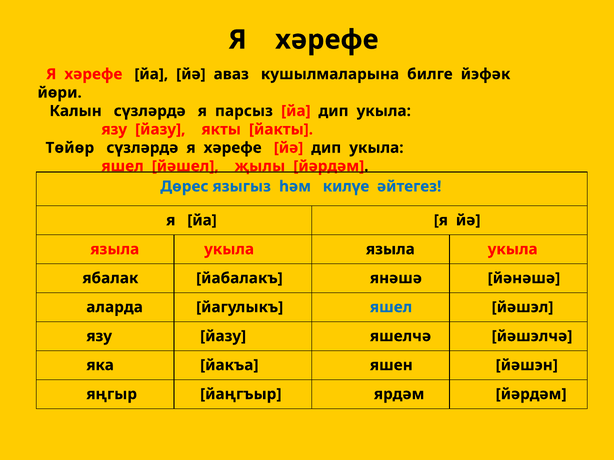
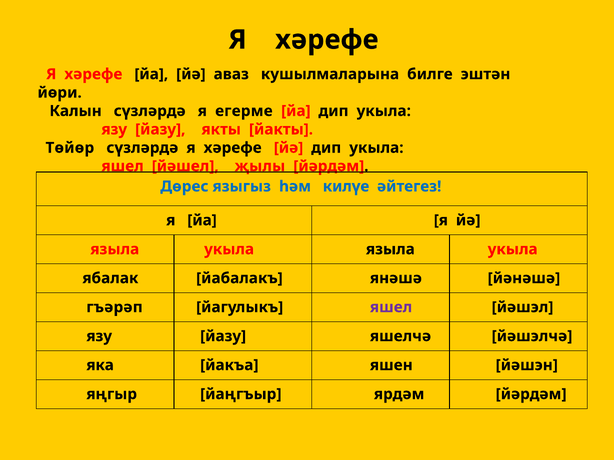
йэфәк: йэфәк -> эштән
парсыз: парсыз -> егерме
аларда: аларда -> гъәрәп
яшел at (391, 307) colour: blue -> purple
